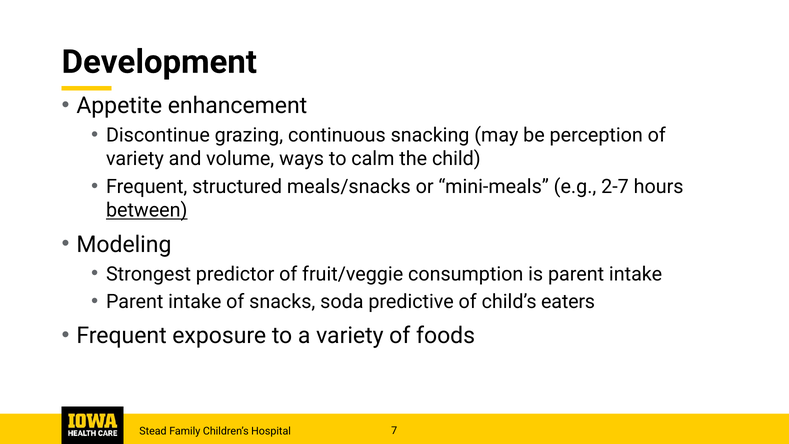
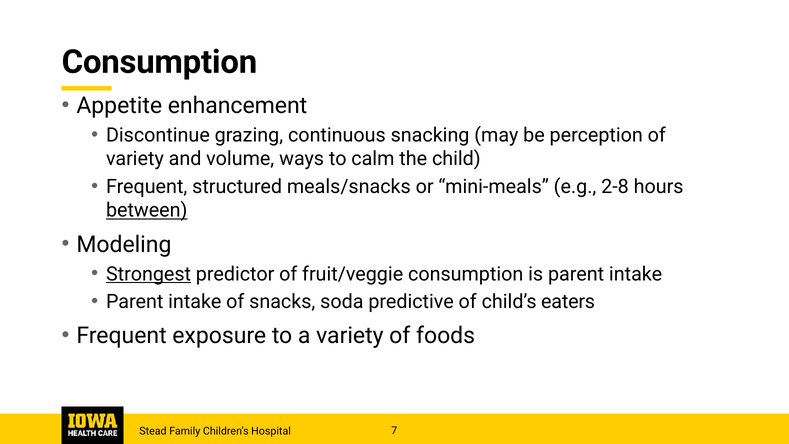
Development at (159, 62): Development -> Consumption
2-7: 2-7 -> 2-8
Strongest underline: none -> present
